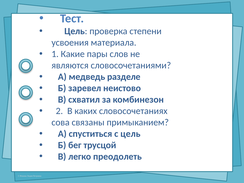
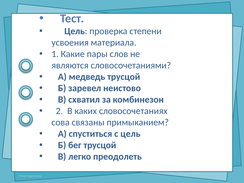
медведь разделе: разделе -> трусцой
